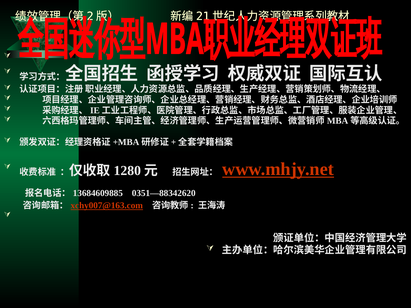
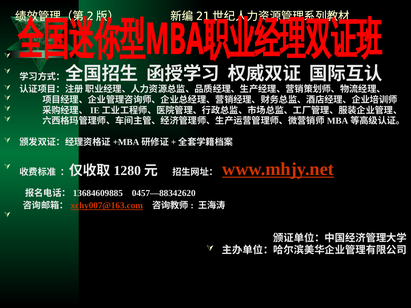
0351—88342620: 0351—88342620 -> 0457—88342620
